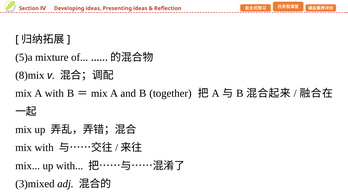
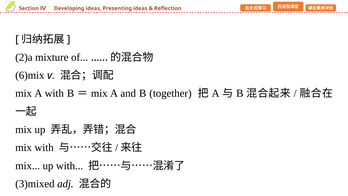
5)a: 5)a -> 2)a
8)mix: 8)mix -> 6)mix
